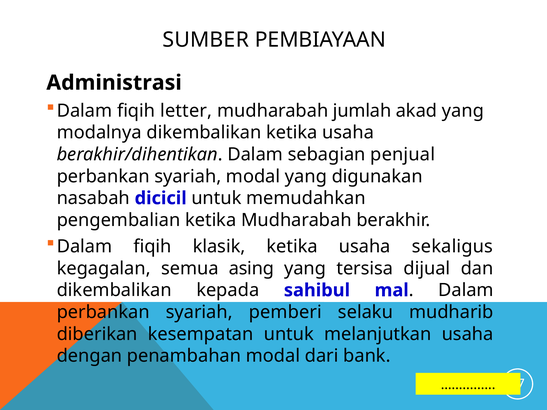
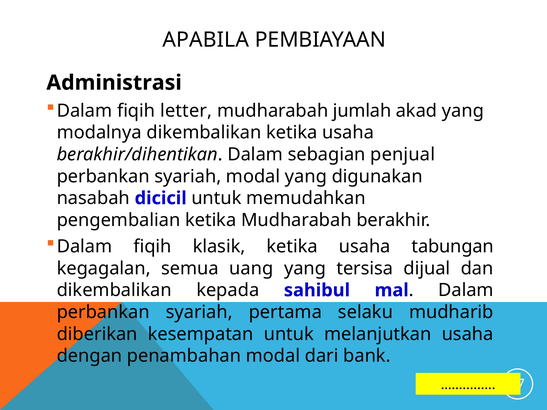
SUMBER: SUMBER -> APABILA
sekaligus: sekaligus -> tabungan
asing: asing -> uang
pemberi: pemberi -> pertama
